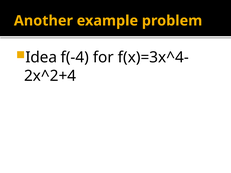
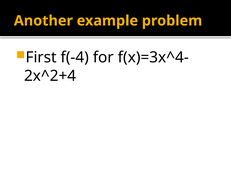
Idea: Idea -> First
